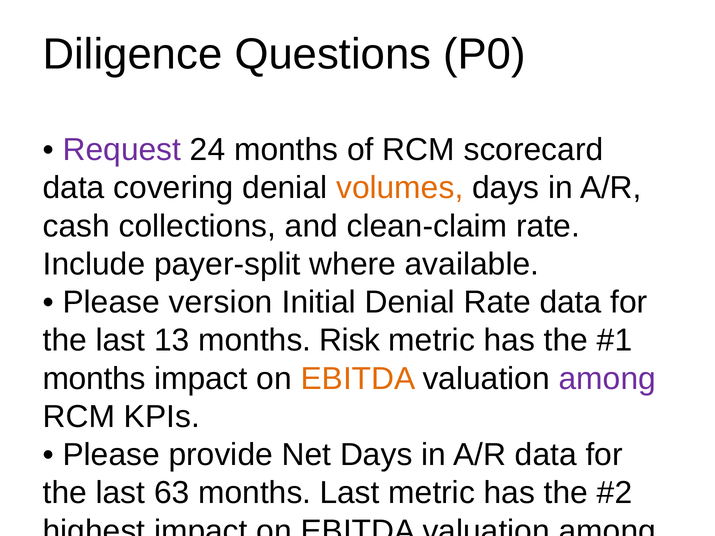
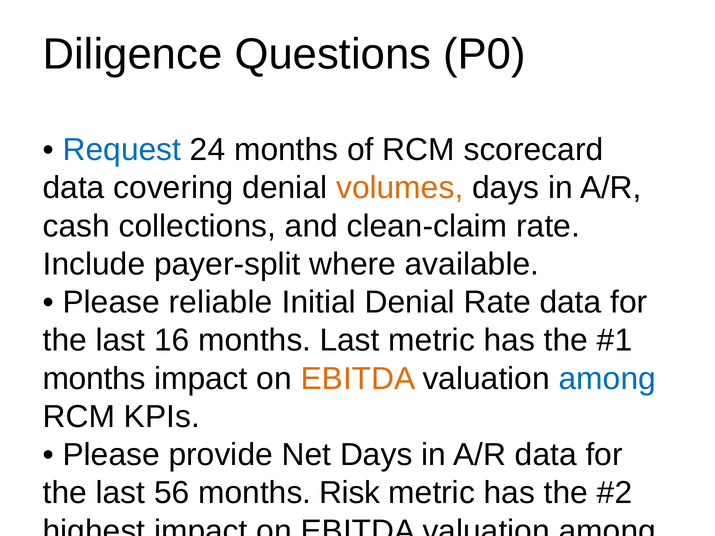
Request colour: purple -> blue
version: version -> reliable
13: 13 -> 16
months Risk: Risk -> Last
among at (607, 379) colour: purple -> blue
63: 63 -> 56
months Last: Last -> Risk
